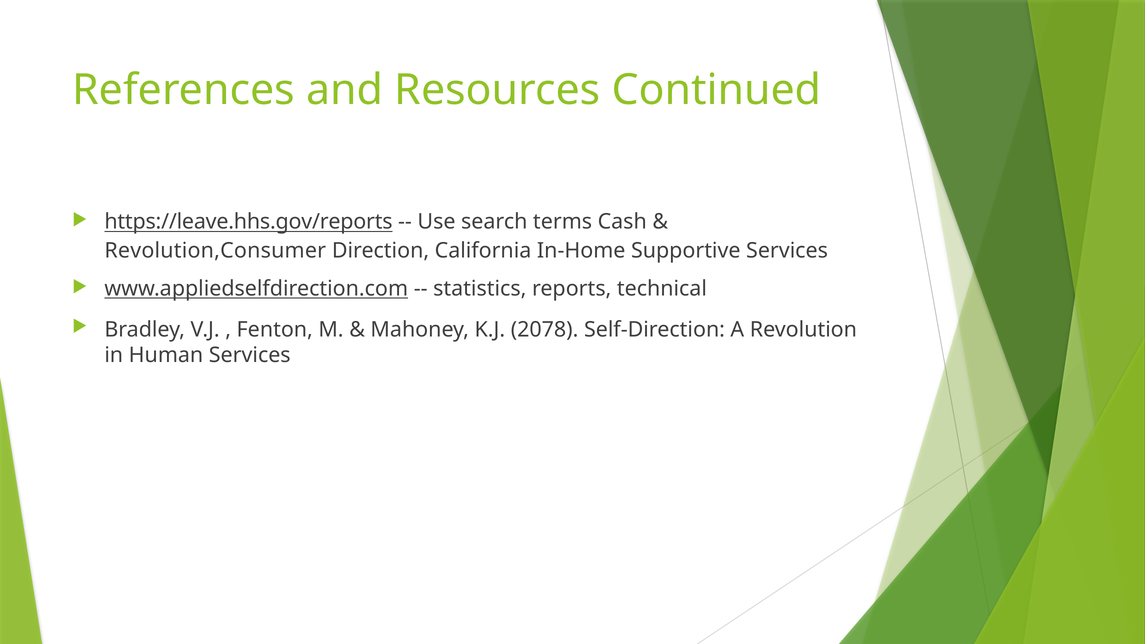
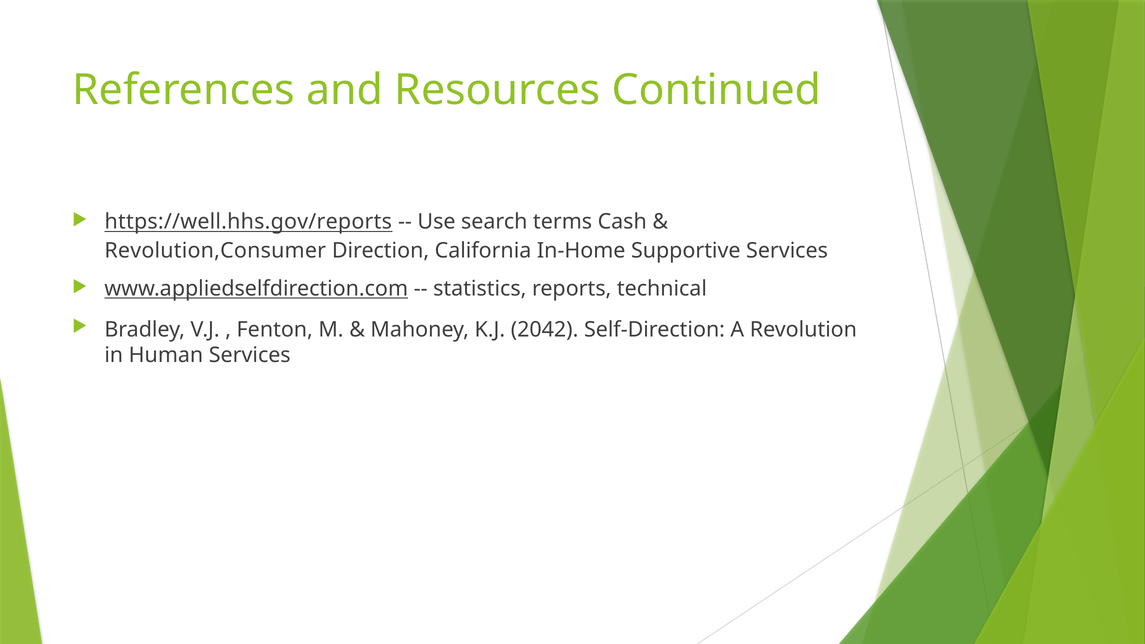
https://leave.hhs.gov/reports: https://leave.hhs.gov/reports -> https://well.hhs.gov/reports
2078: 2078 -> 2042
